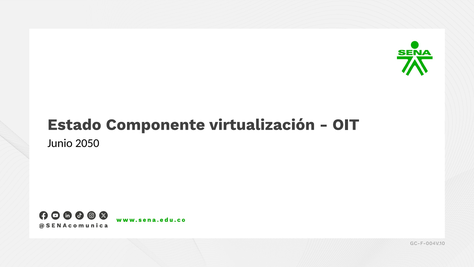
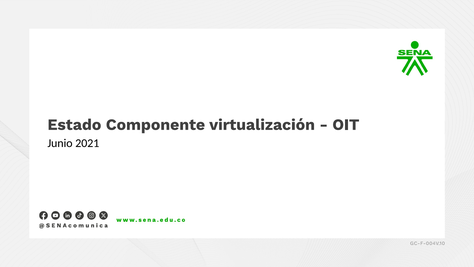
2050: 2050 -> 2021
